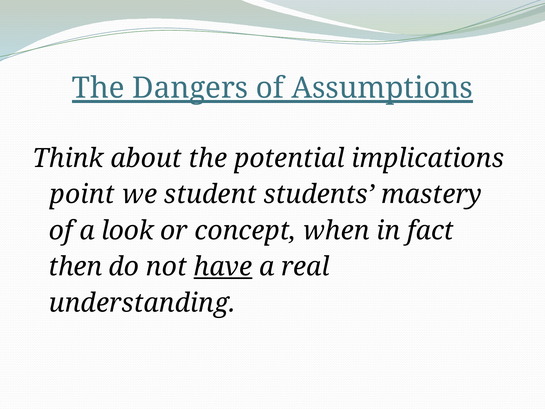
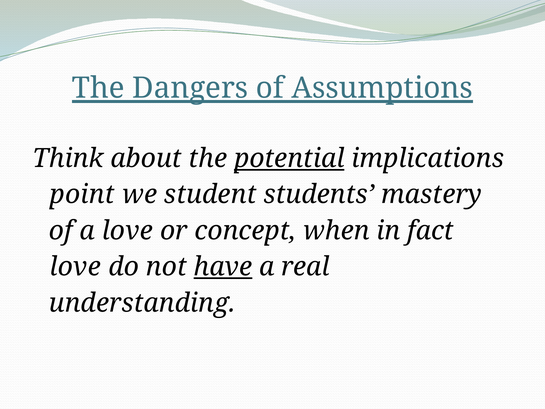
potential underline: none -> present
a look: look -> love
then at (75, 267): then -> love
